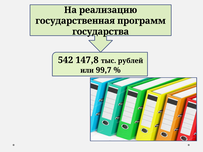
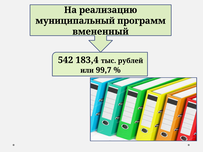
государственная: государственная -> муниципальный
государства: государства -> вмененный
147,8: 147,8 -> 183,4
